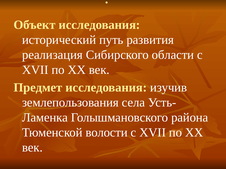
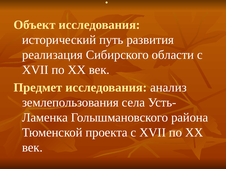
изучив: изучив -> анализ
волости: волости -> проекта
